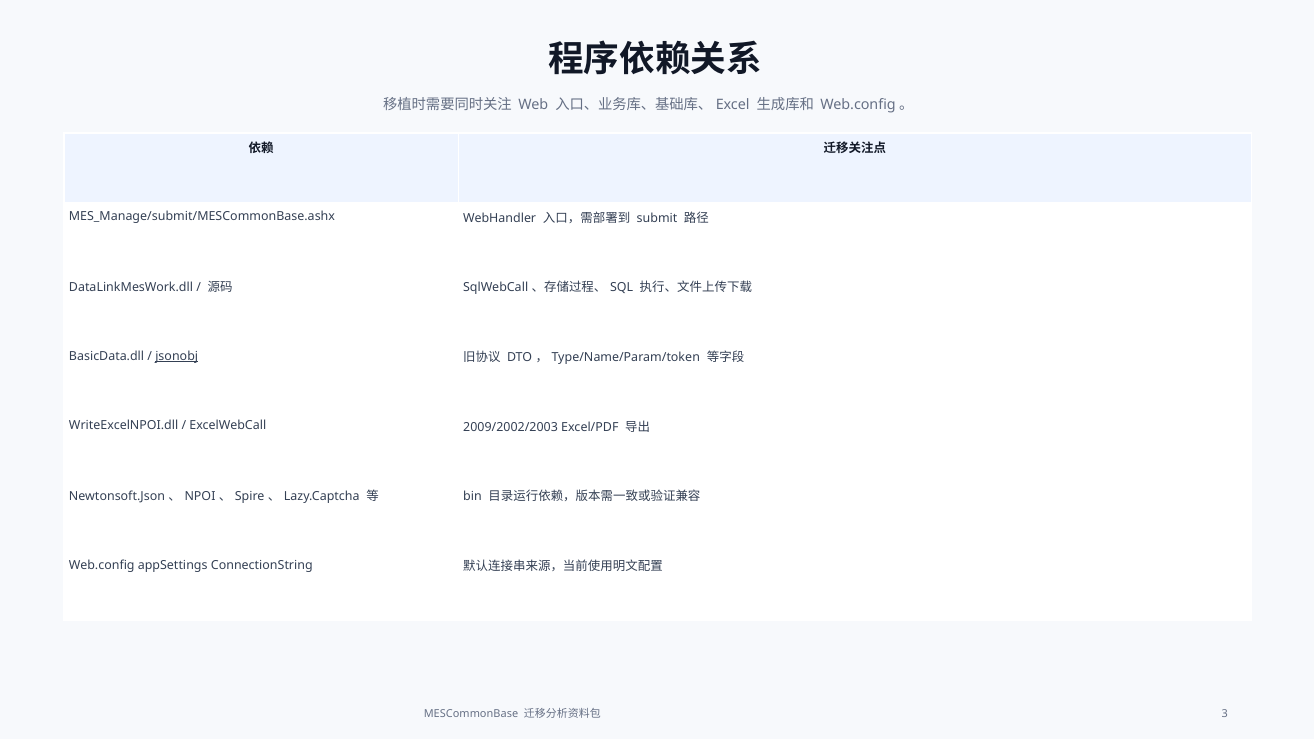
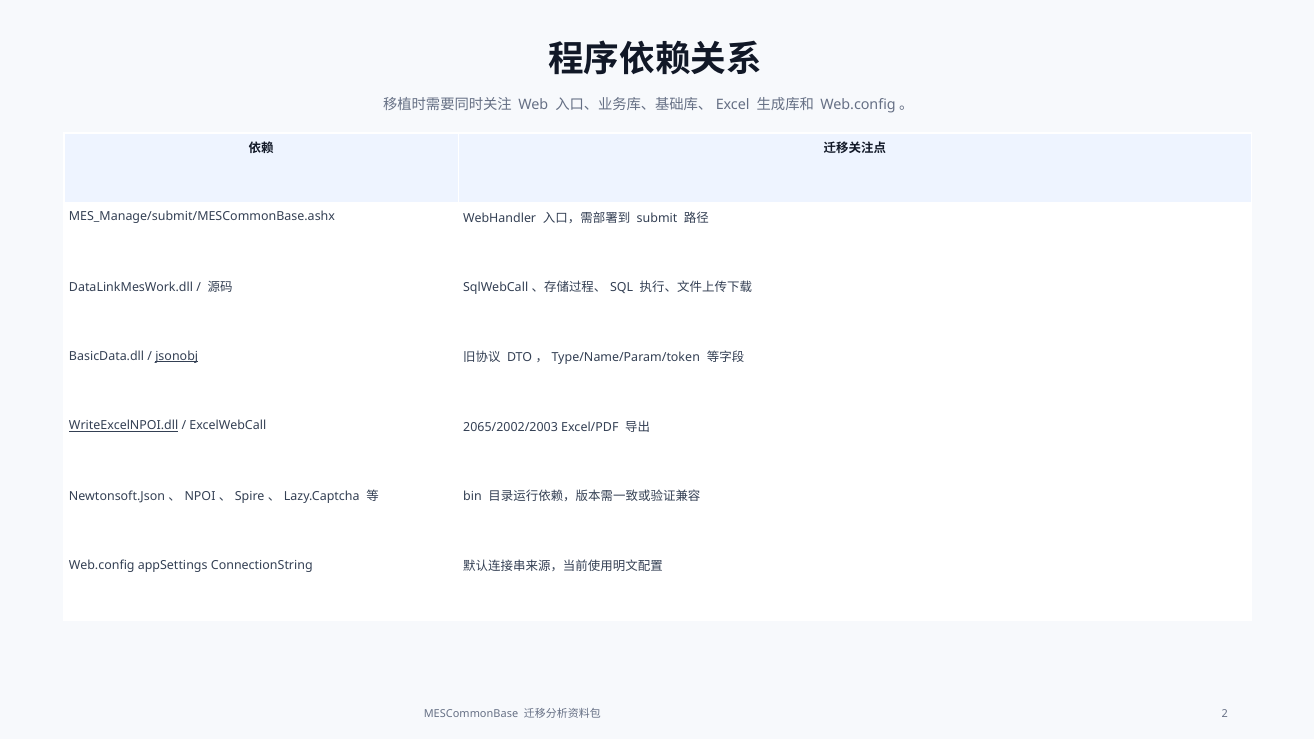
WriteExcelNPOI.dll underline: none -> present
2009/2002/2003: 2009/2002/2003 -> 2065/2002/2003
3: 3 -> 2
